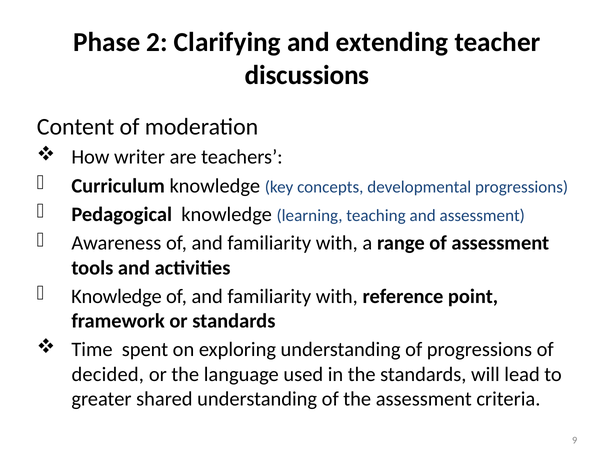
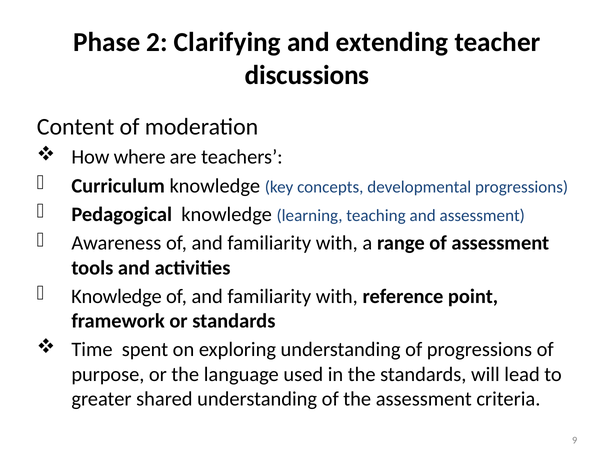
writer: writer -> where
decided: decided -> purpose
